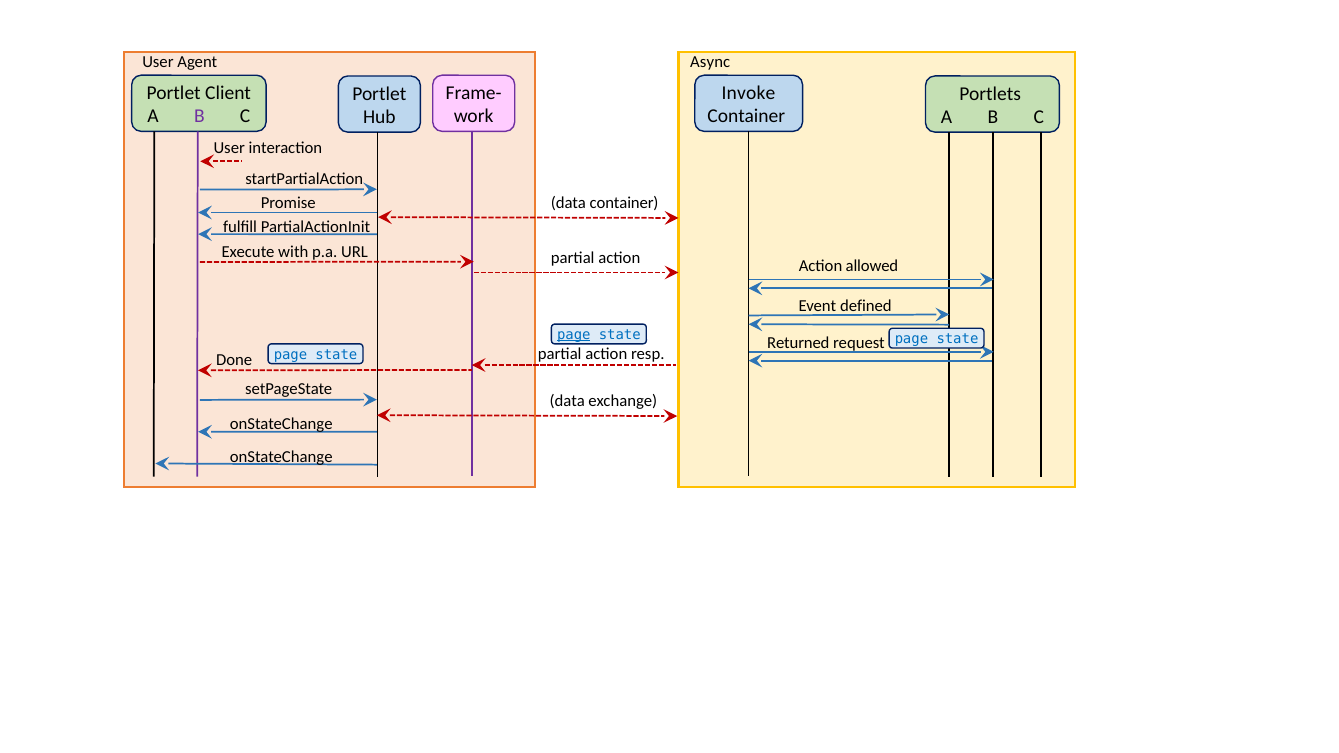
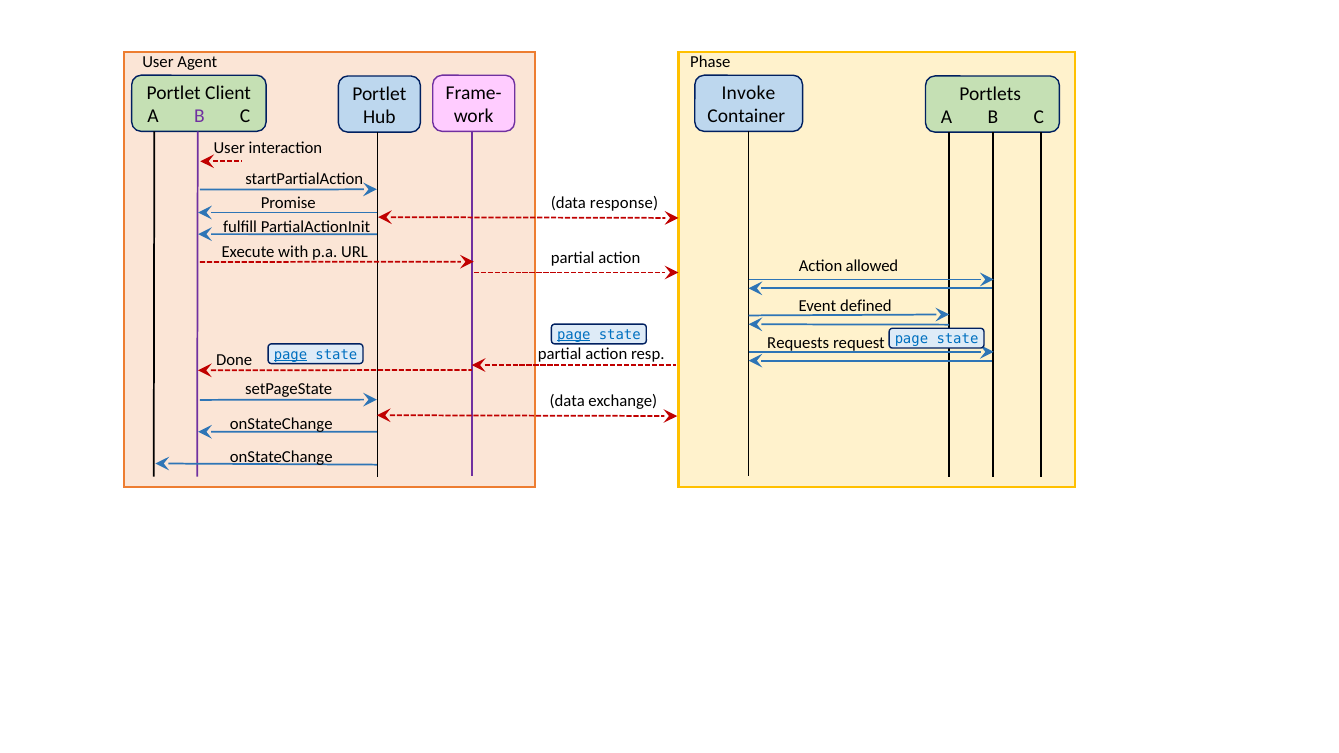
Async: Async -> Phase
data container: container -> response
Returned: Returned -> Requests
page at (290, 355) underline: none -> present
